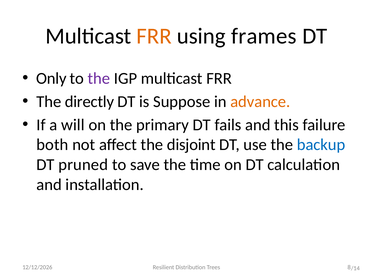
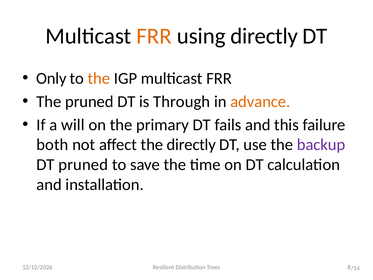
using frames: frames -> directly
the at (99, 78) colour: purple -> orange
The directly: directly -> pruned
Suppose: Suppose -> Through
the disjoint: disjoint -> directly
backup colour: blue -> purple
